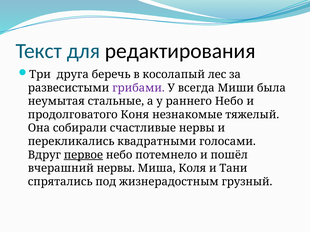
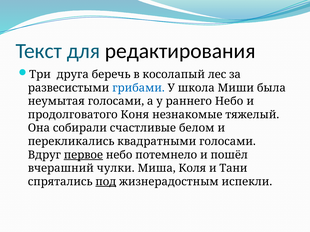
грибами colour: purple -> blue
всегда: всегда -> школа
неумытая стальные: стальные -> голосами
счастливые нервы: нервы -> белом
вчерашний нервы: нервы -> чулки
под underline: none -> present
грузный: грузный -> испекли
